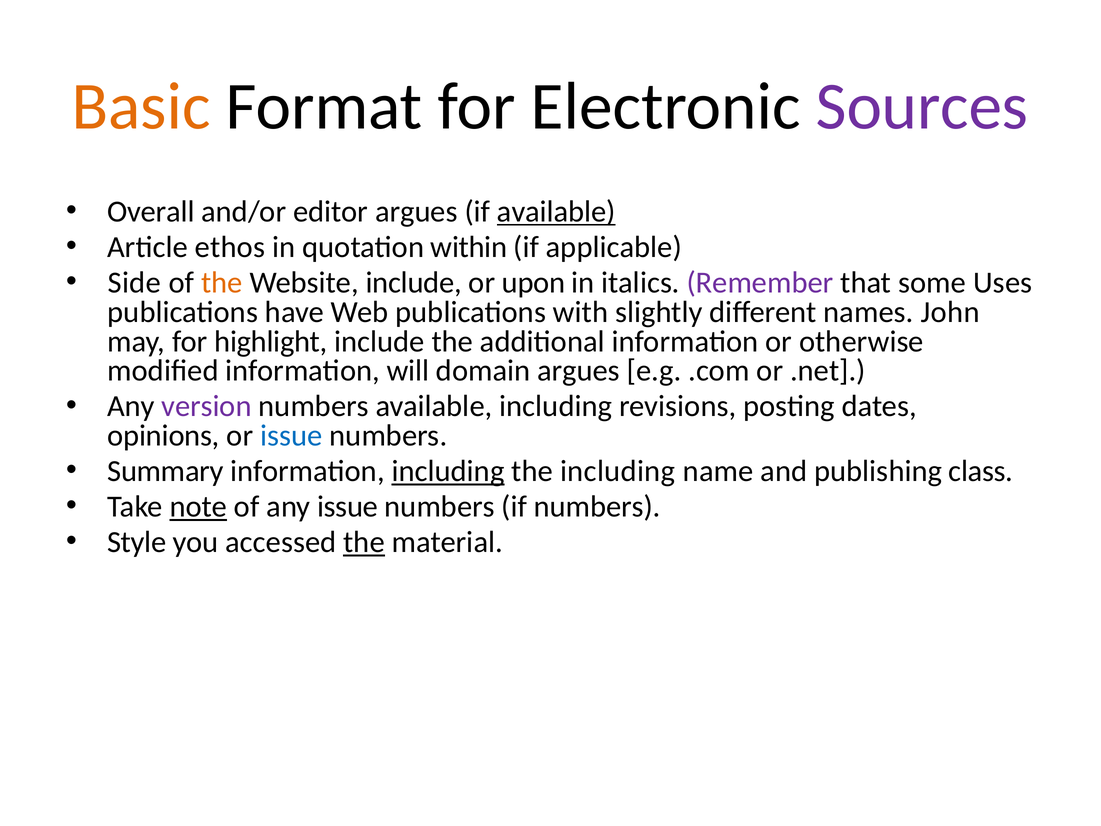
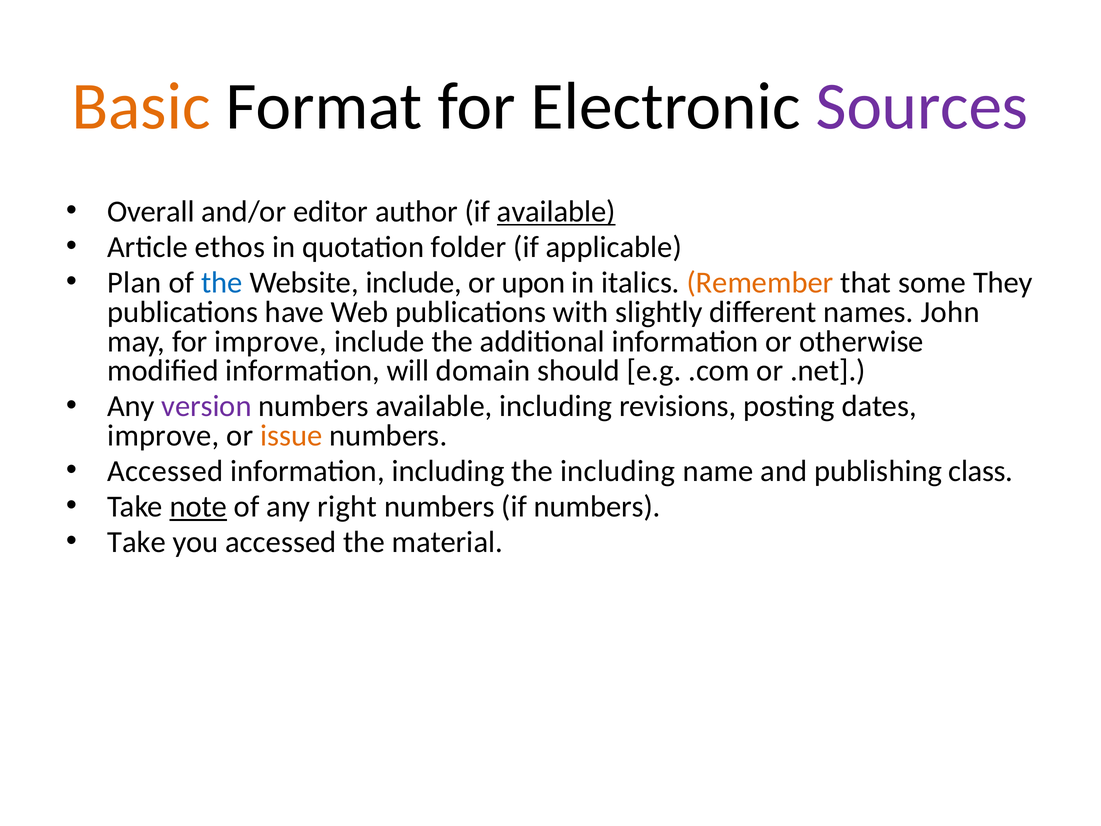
editor argues: argues -> author
within: within -> folder
Side: Side -> Plan
the at (222, 283) colour: orange -> blue
Remember colour: purple -> orange
Uses: Uses -> They
for highlight: highlight -> improve
domain argues: argues -> should
opinions at (163, 436): opinions -> improve
issue at (291, 436) colour: blue -> orange
Summary at (166, 471): Summary -> Accessed
including at (448, 471) underline: present -> none
any issue: issue -> right
Style at (137, 542): Style -> Take
the at (364, 542) underline: present -> none
